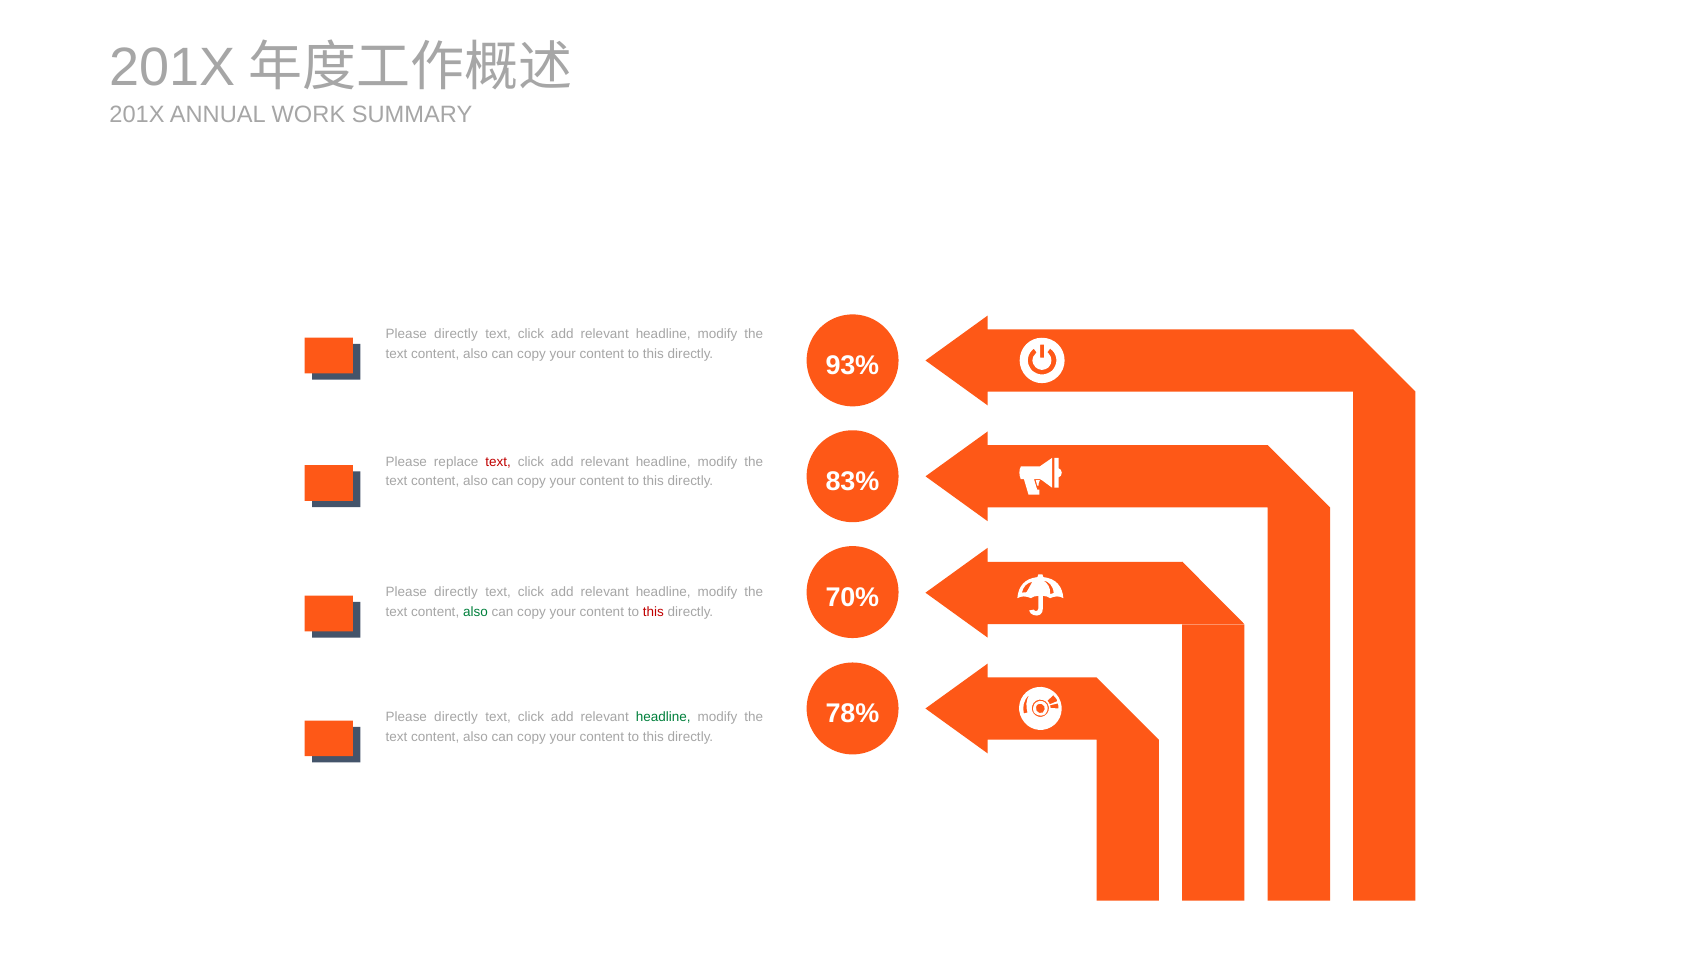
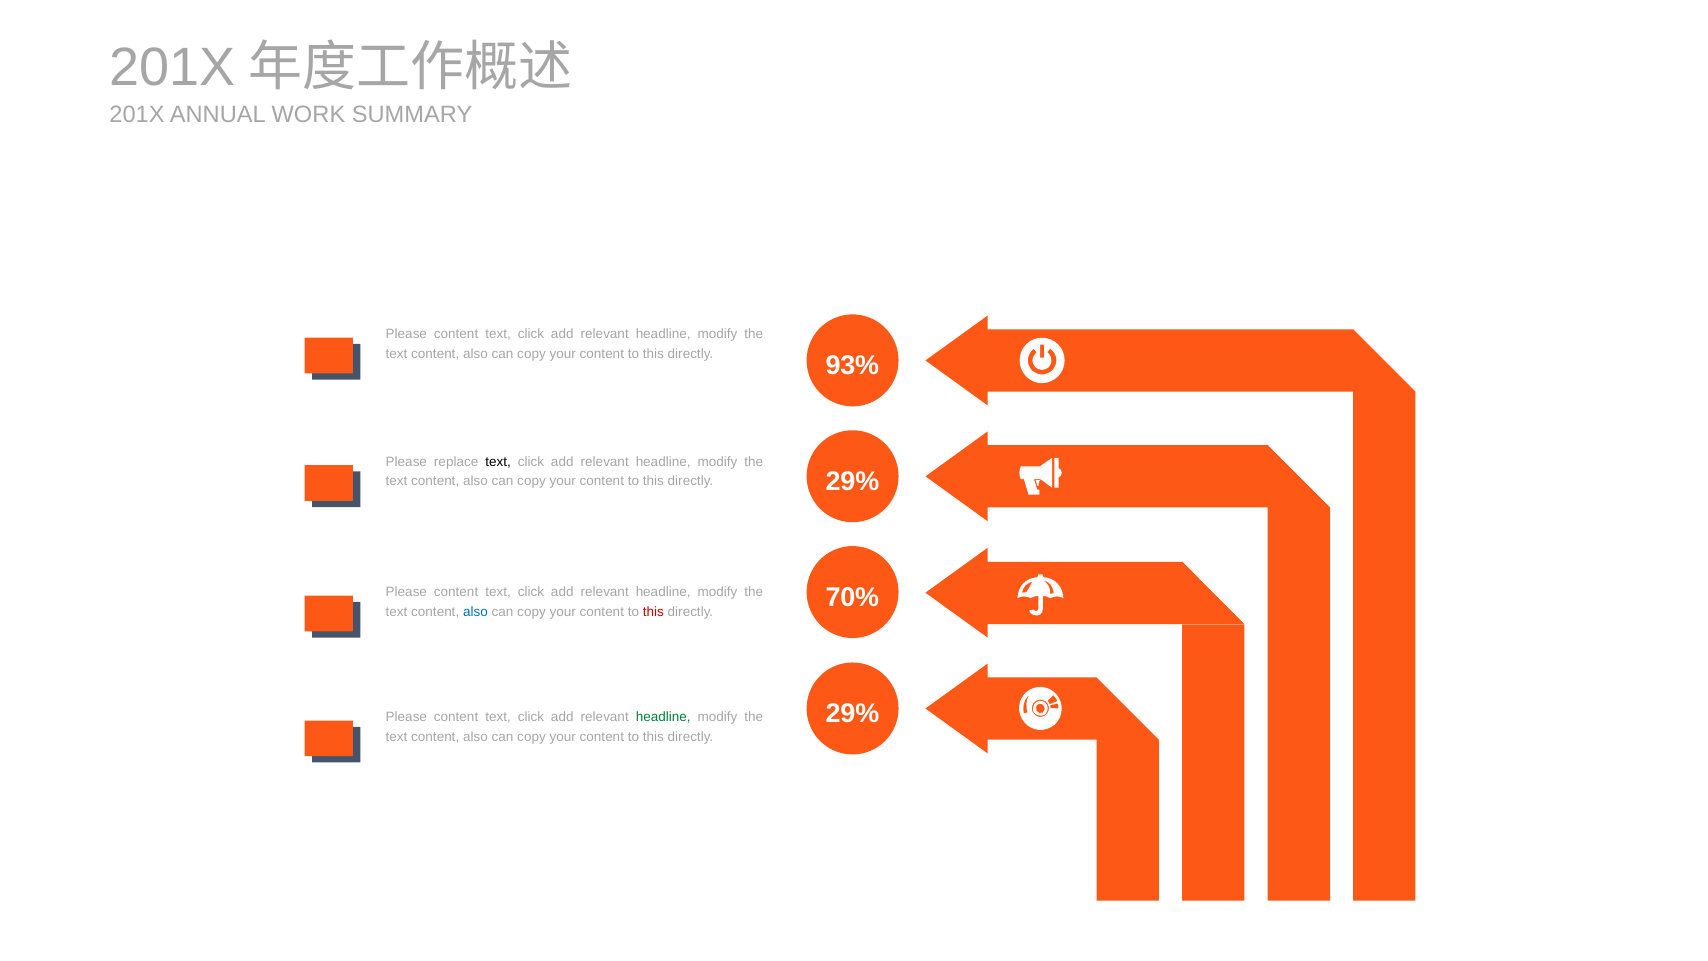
directly at (456, 334): directly -> content
text at (498, 462) colour: red -> black
83% at (852, 481): 83% -> 29%
directly at (456, 592): directly -> content
also at (475, 612) colour: green -> blue
78% at (852, 713): 78% -> 29%
directly at (456, 717): directly -> content
